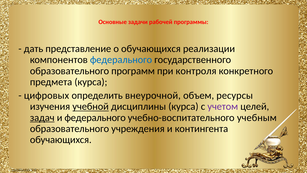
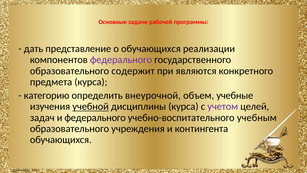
федерального at (121, 60) colour: blue -> purple
программ: программ -> содержит
контроля: контроля -> являются
цифровых: цифровых -> категорию
ресурсы: ресурсы -> учебные
задач underline: present -> none
